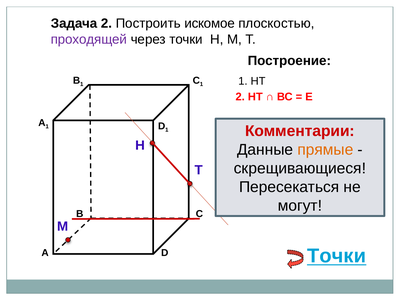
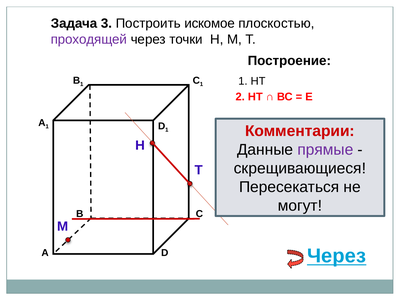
Задача 2: 2 -> 3
прямые colour: orange -> purple
Точки at (337, 256): Точки -> Через
